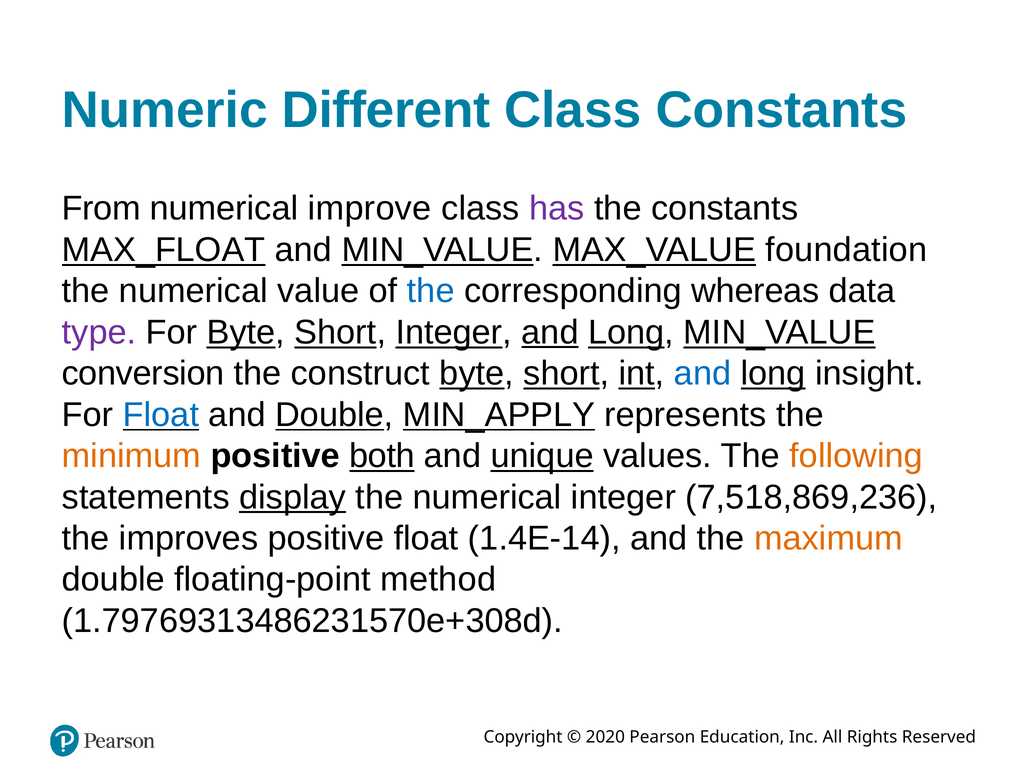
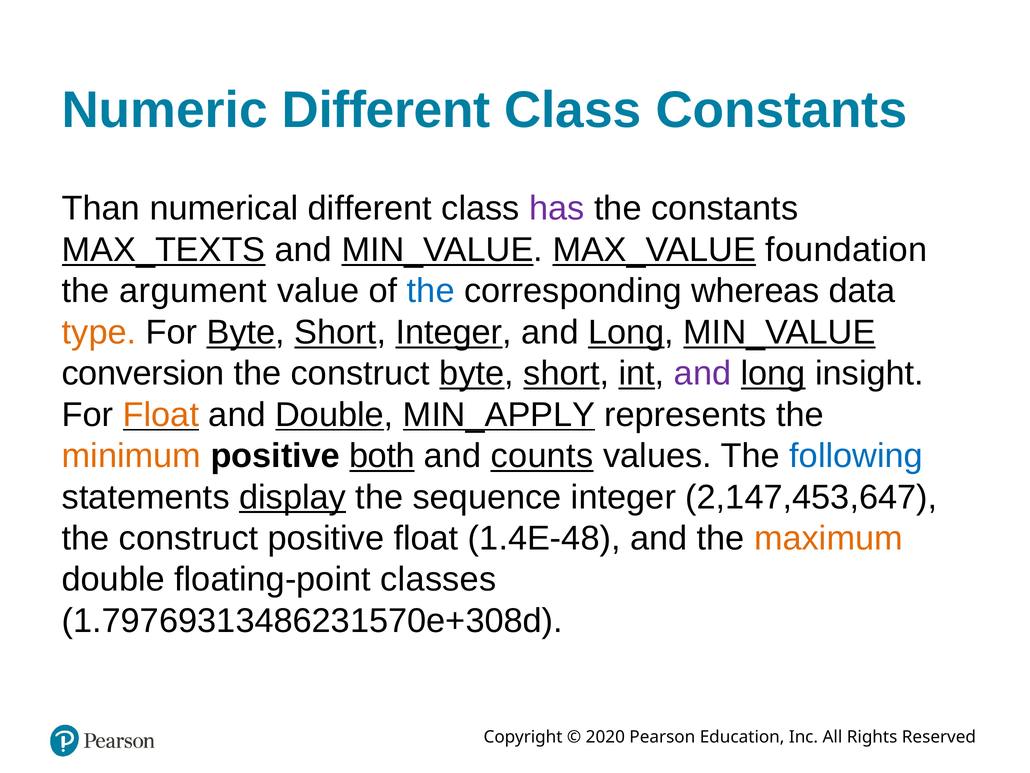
From: From -> Than
numerical improve: improve -> different
MAX_FLOAT: MAX_FLOAT -> MAX_TEXTS
numerical at (193, 291): numerical -> argument
type colour: purple -> orange
and at (550, 332) underline: present -> none
and at (703, 373) colour: blue -> purple
Float at (161, 414) colour: blue -> orange
unique: unique -> counts
following colour: orange -> blue
numerical at (487, 497): numerical -> sequence
7,518,869,236: 7,518,869,236 -> 2,147,453,647
improves at (189, 538): improves -> construct
1.4E-14: 1.4E-14 -> 1.4E-48
method: method -> classes
